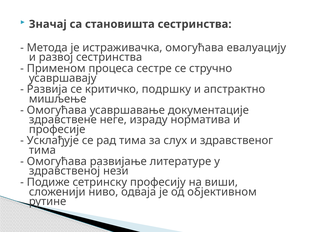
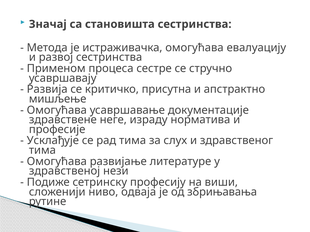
подршку: подршку -> присутна
објективном: објективном -> збрињавања
